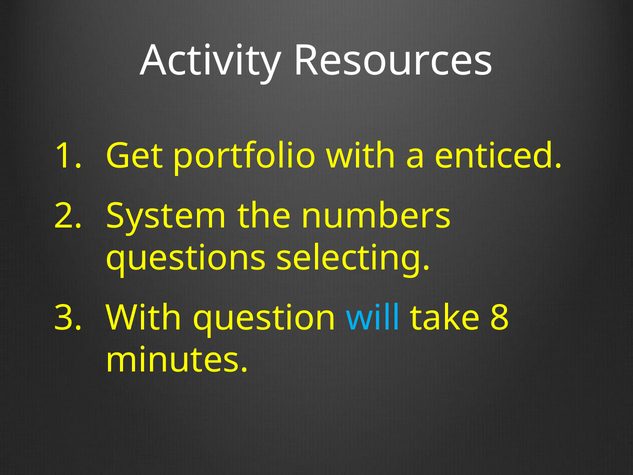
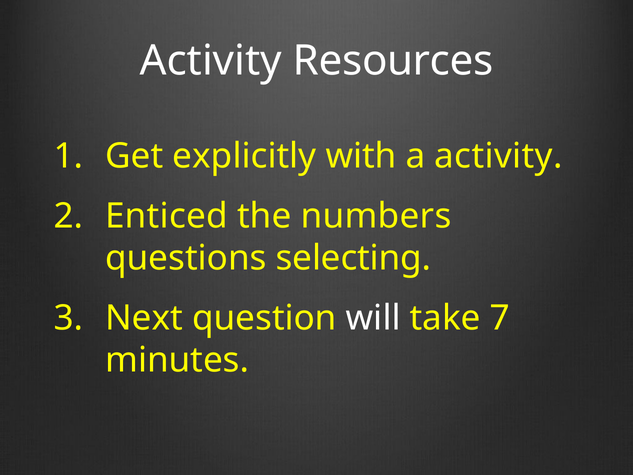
portfolio: portfolio -> explicitly
a enticed: enticed -> activity
System: System -> Enticed
With at (144, 318): With -> Next
will colour: light blue -> white
8: 8 -> 7
